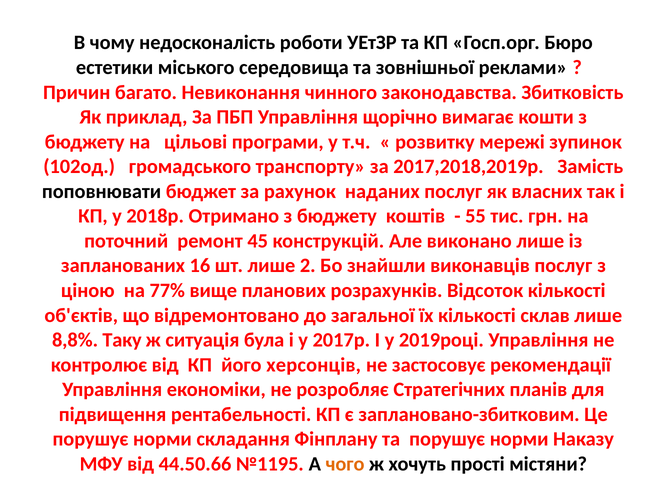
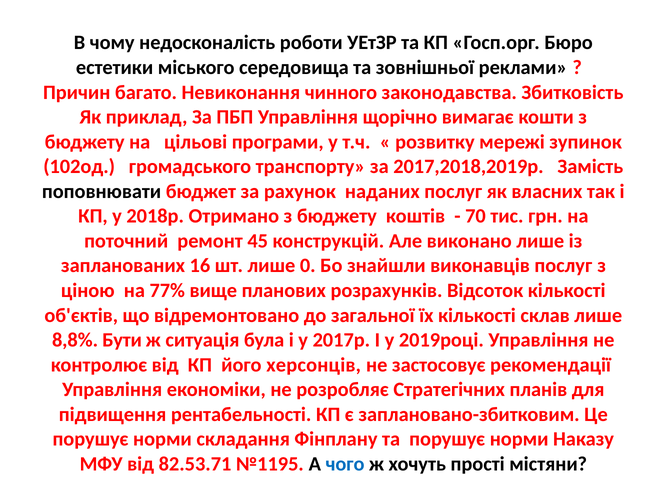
55: 55 -> 70
2: 2 -> 0
Таку: Таку -> Бути
44.50.66: 44.50.66 -> 82.53.71
чого colour: orange -> blue
